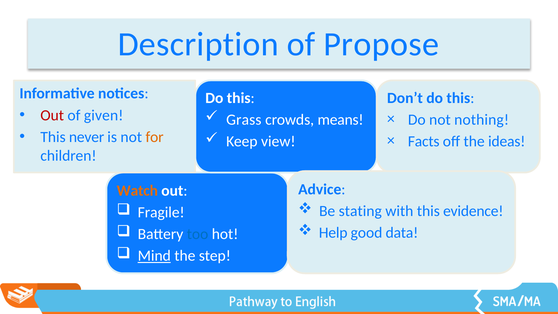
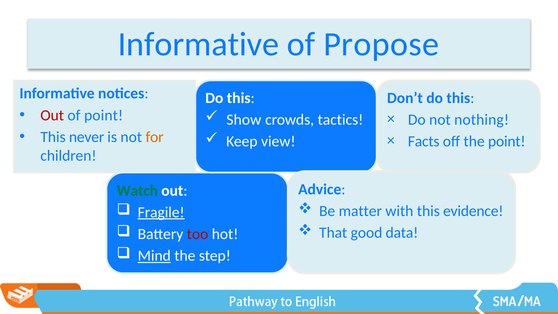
Description at (198, 44): Description -> Informative
of given: given -> point
Grass: Grass -> Show
means: means -> tactics
the ideas: ideas -> point
Watch colour: orange -> green
stating: stating -> matter
Fragile underline: none -> present
Help: Help -> That
too colour: blue -> red
